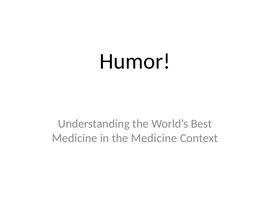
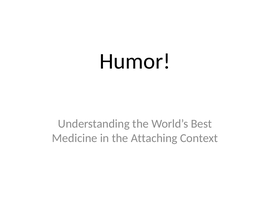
the Medicine: Medicine -> Attaching
